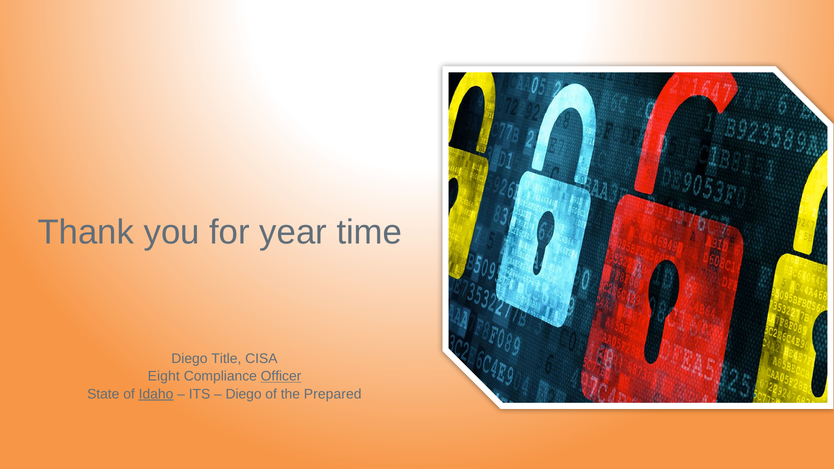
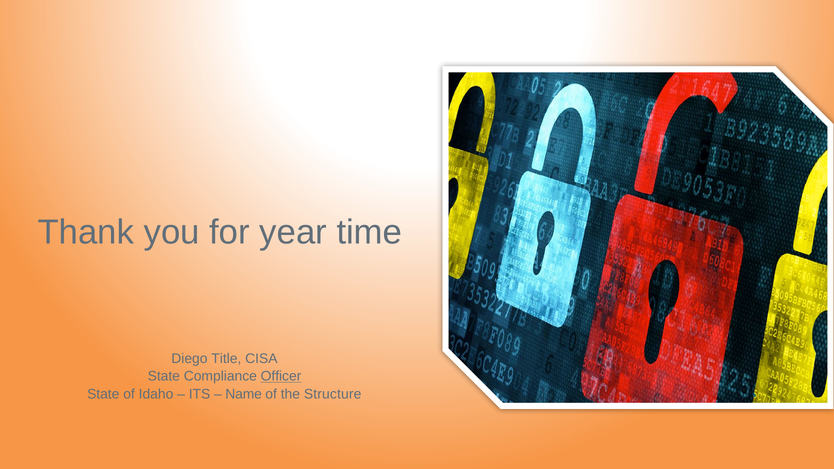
Eight at (164, 376): Eight -> State
Idaho underline: present -> none
Diego at (244, 394): Diego -> Name
Prepared: Prepared -> Structure
